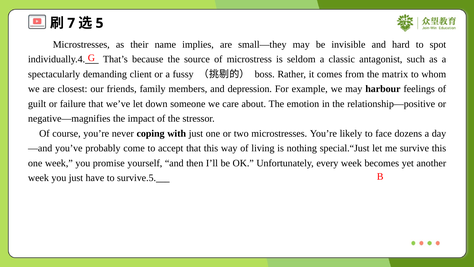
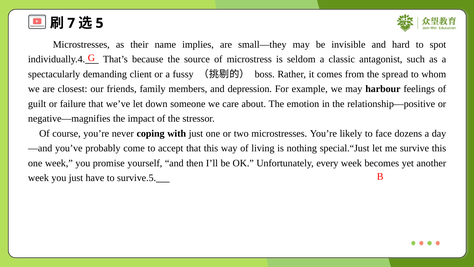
matrix: matrix -> spread
